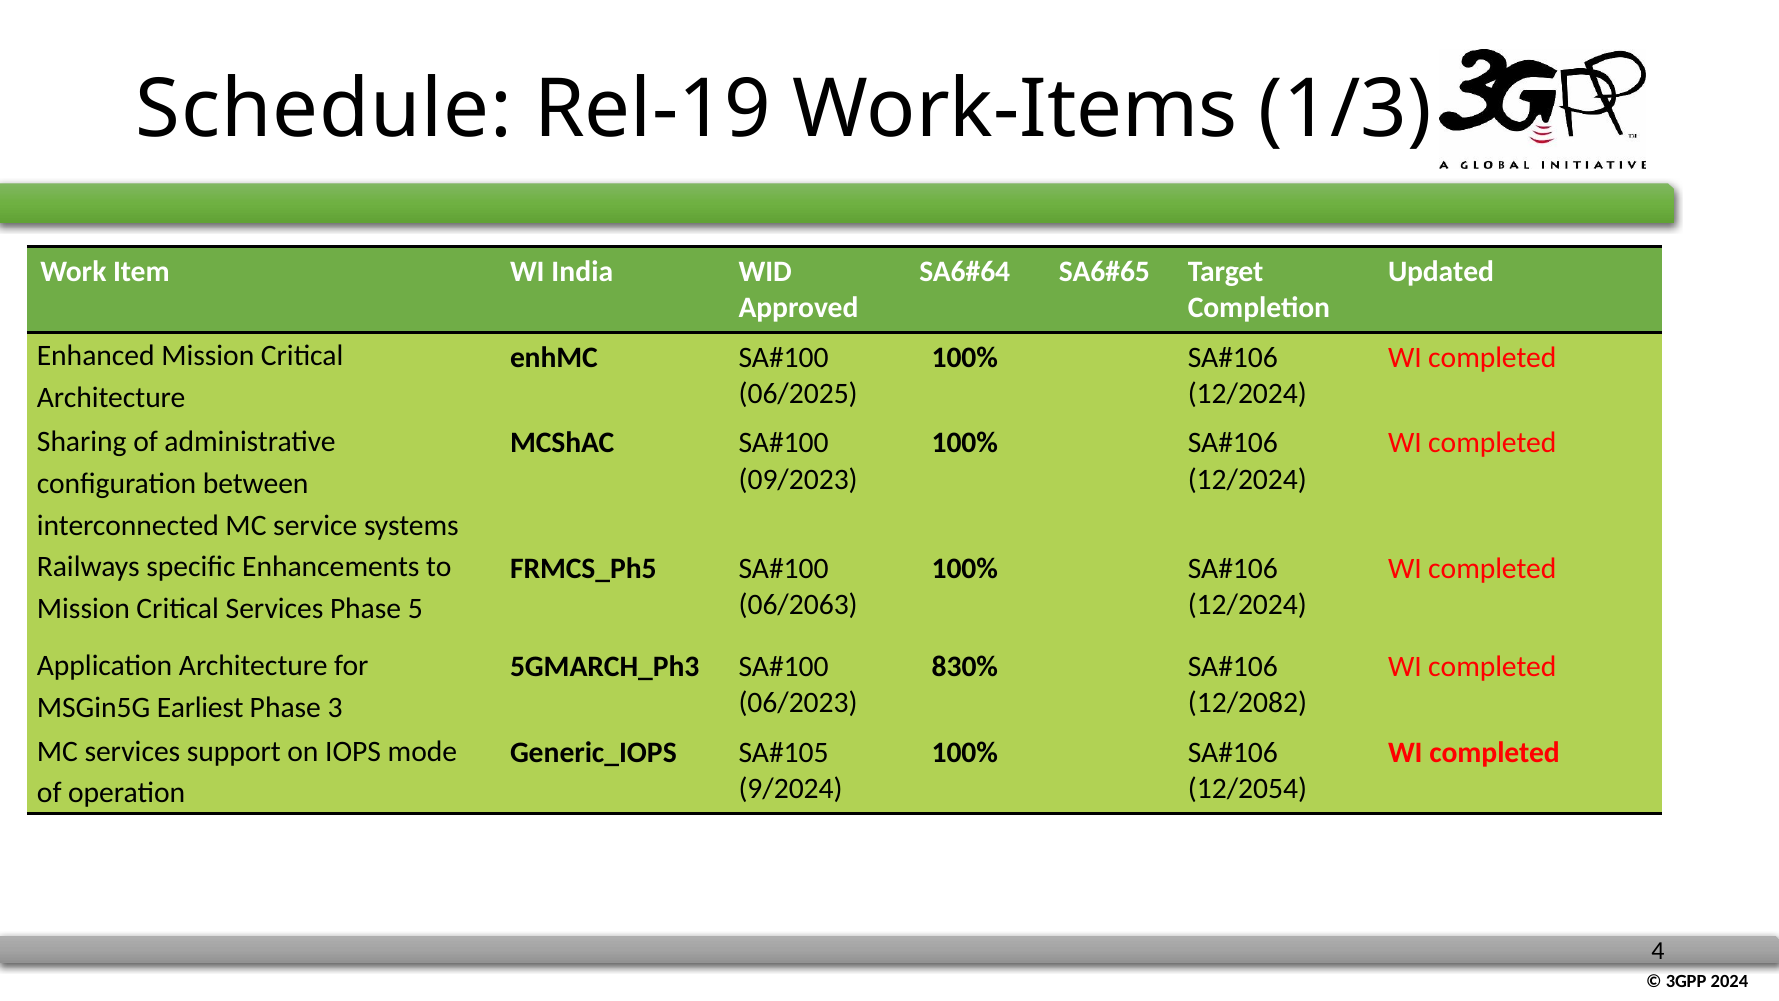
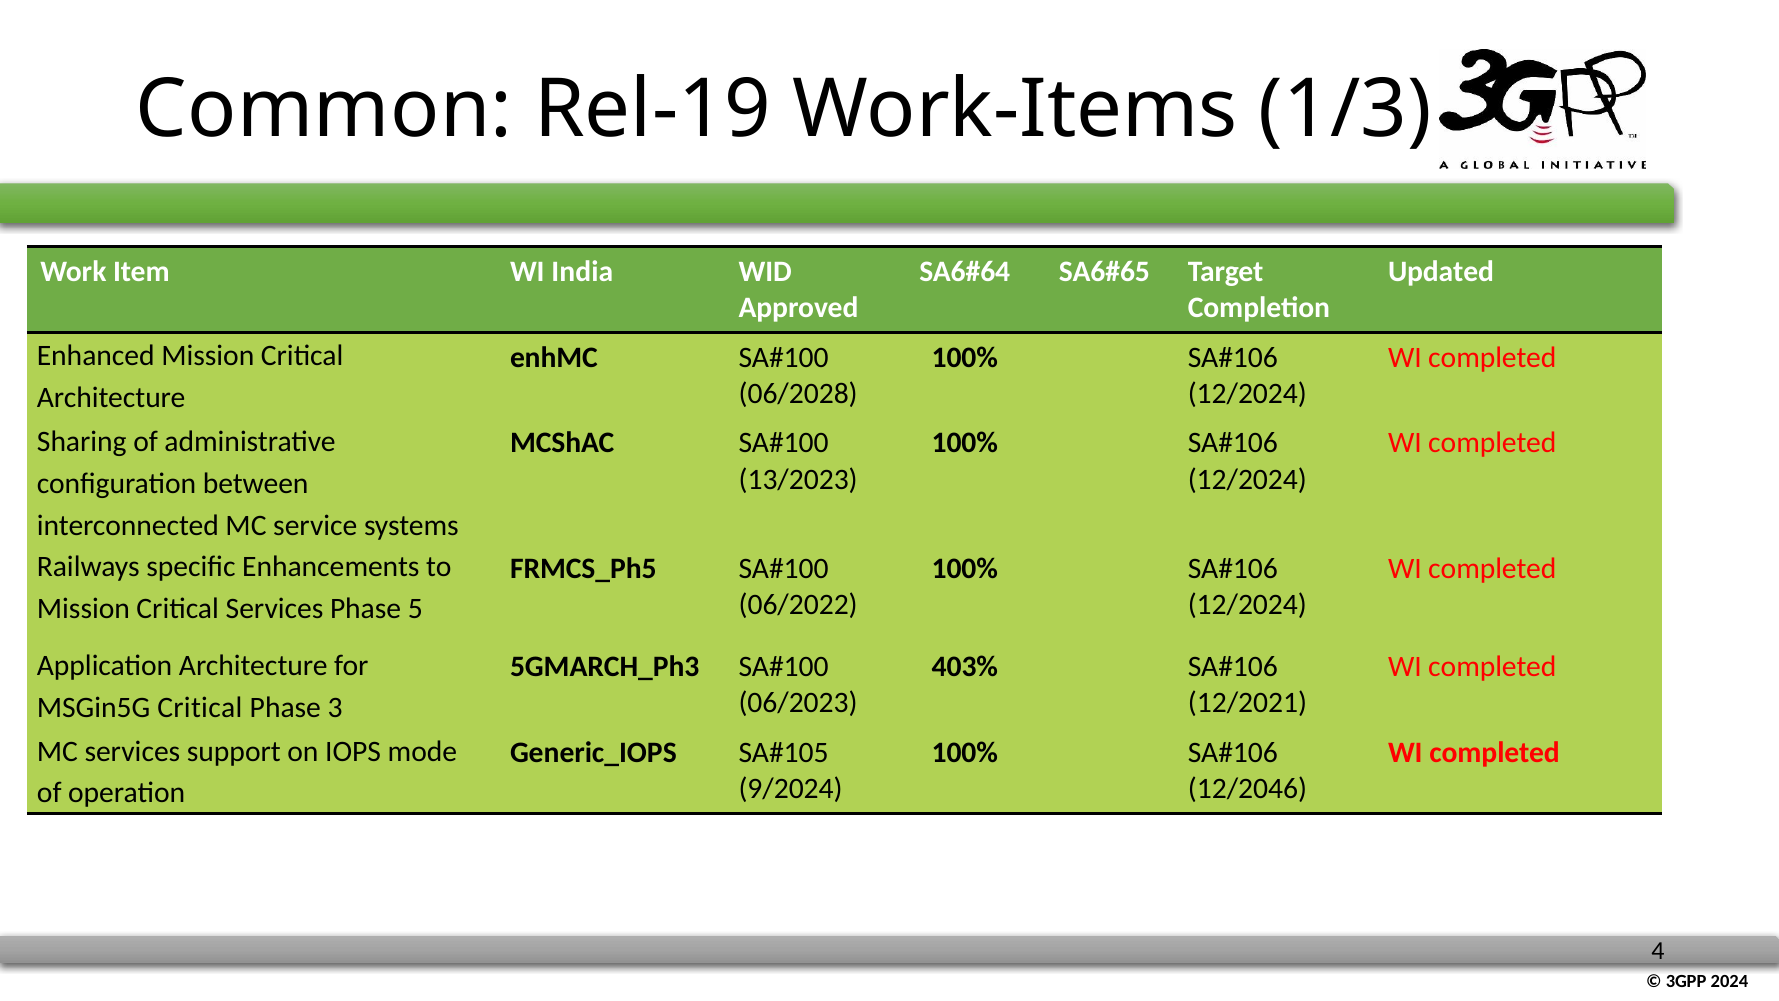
Schedule: Schedule -> Common
06/2025: 06/2025 -> 06/2028
09/2023: 09/2023 -> 13/2023
06/2063: 06/2063 -> 06/2022
830%: 830% -> 403%
12/2082: 12/2082 -> 12/2021
MSGin5G Earliest: Earliest -> Critical
12/2054: 12/2054 -> 12/2046
